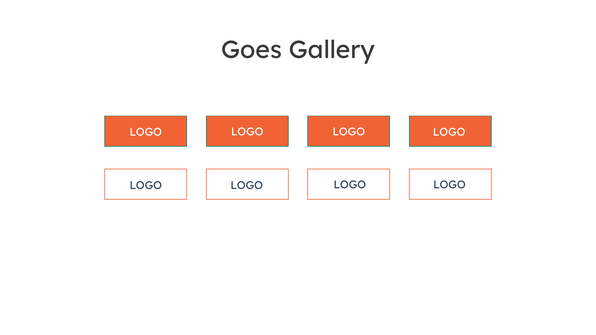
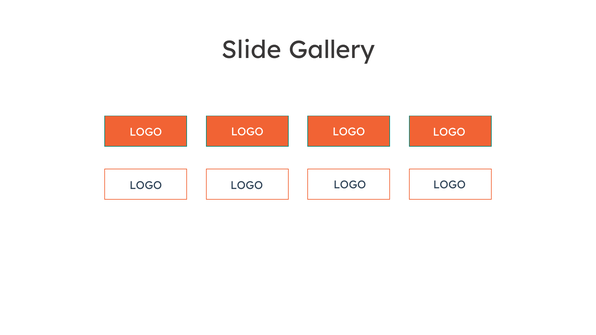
Goes: Goes -> Slide
